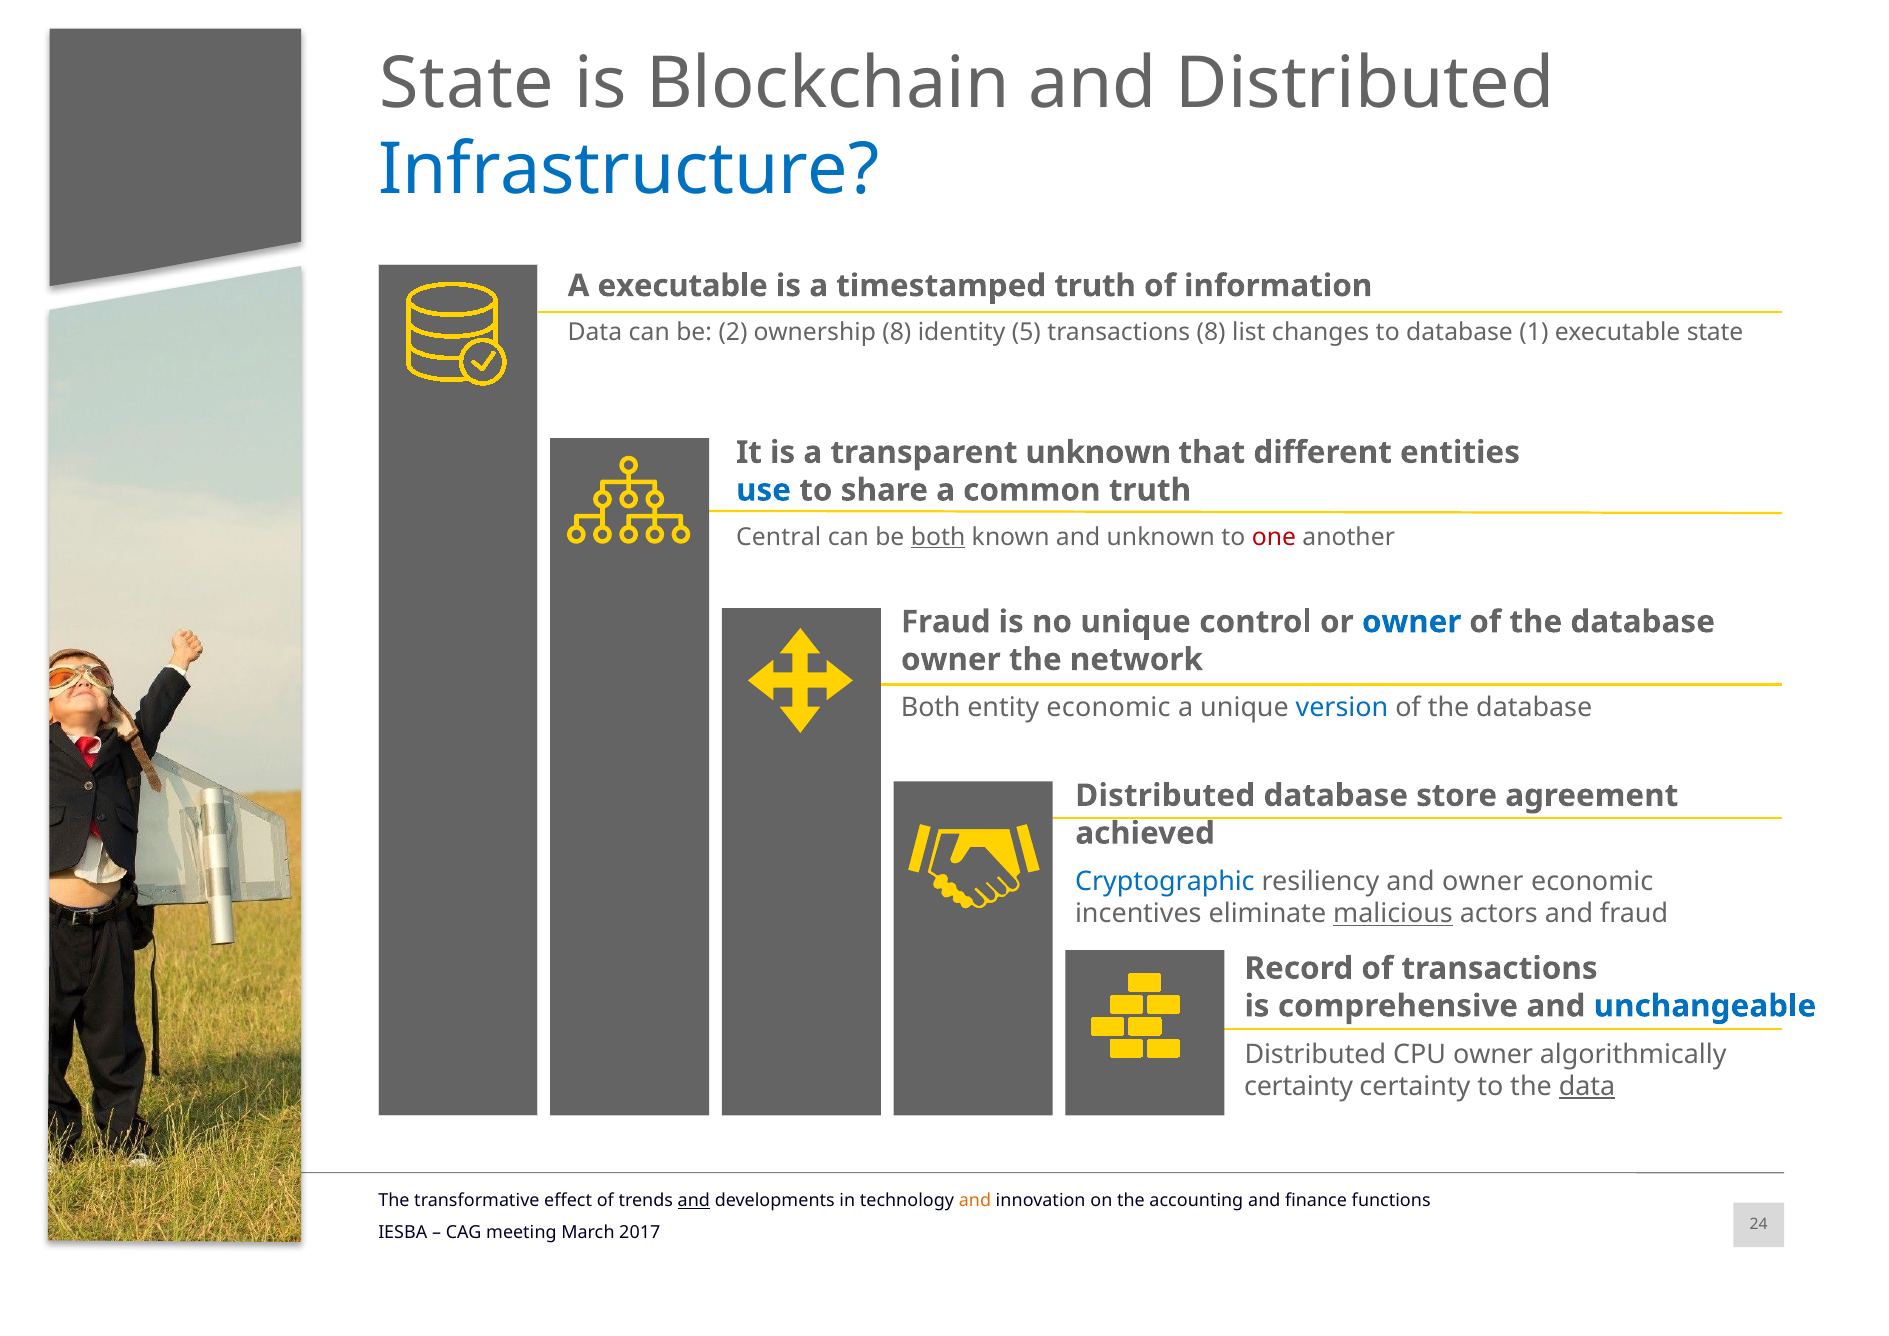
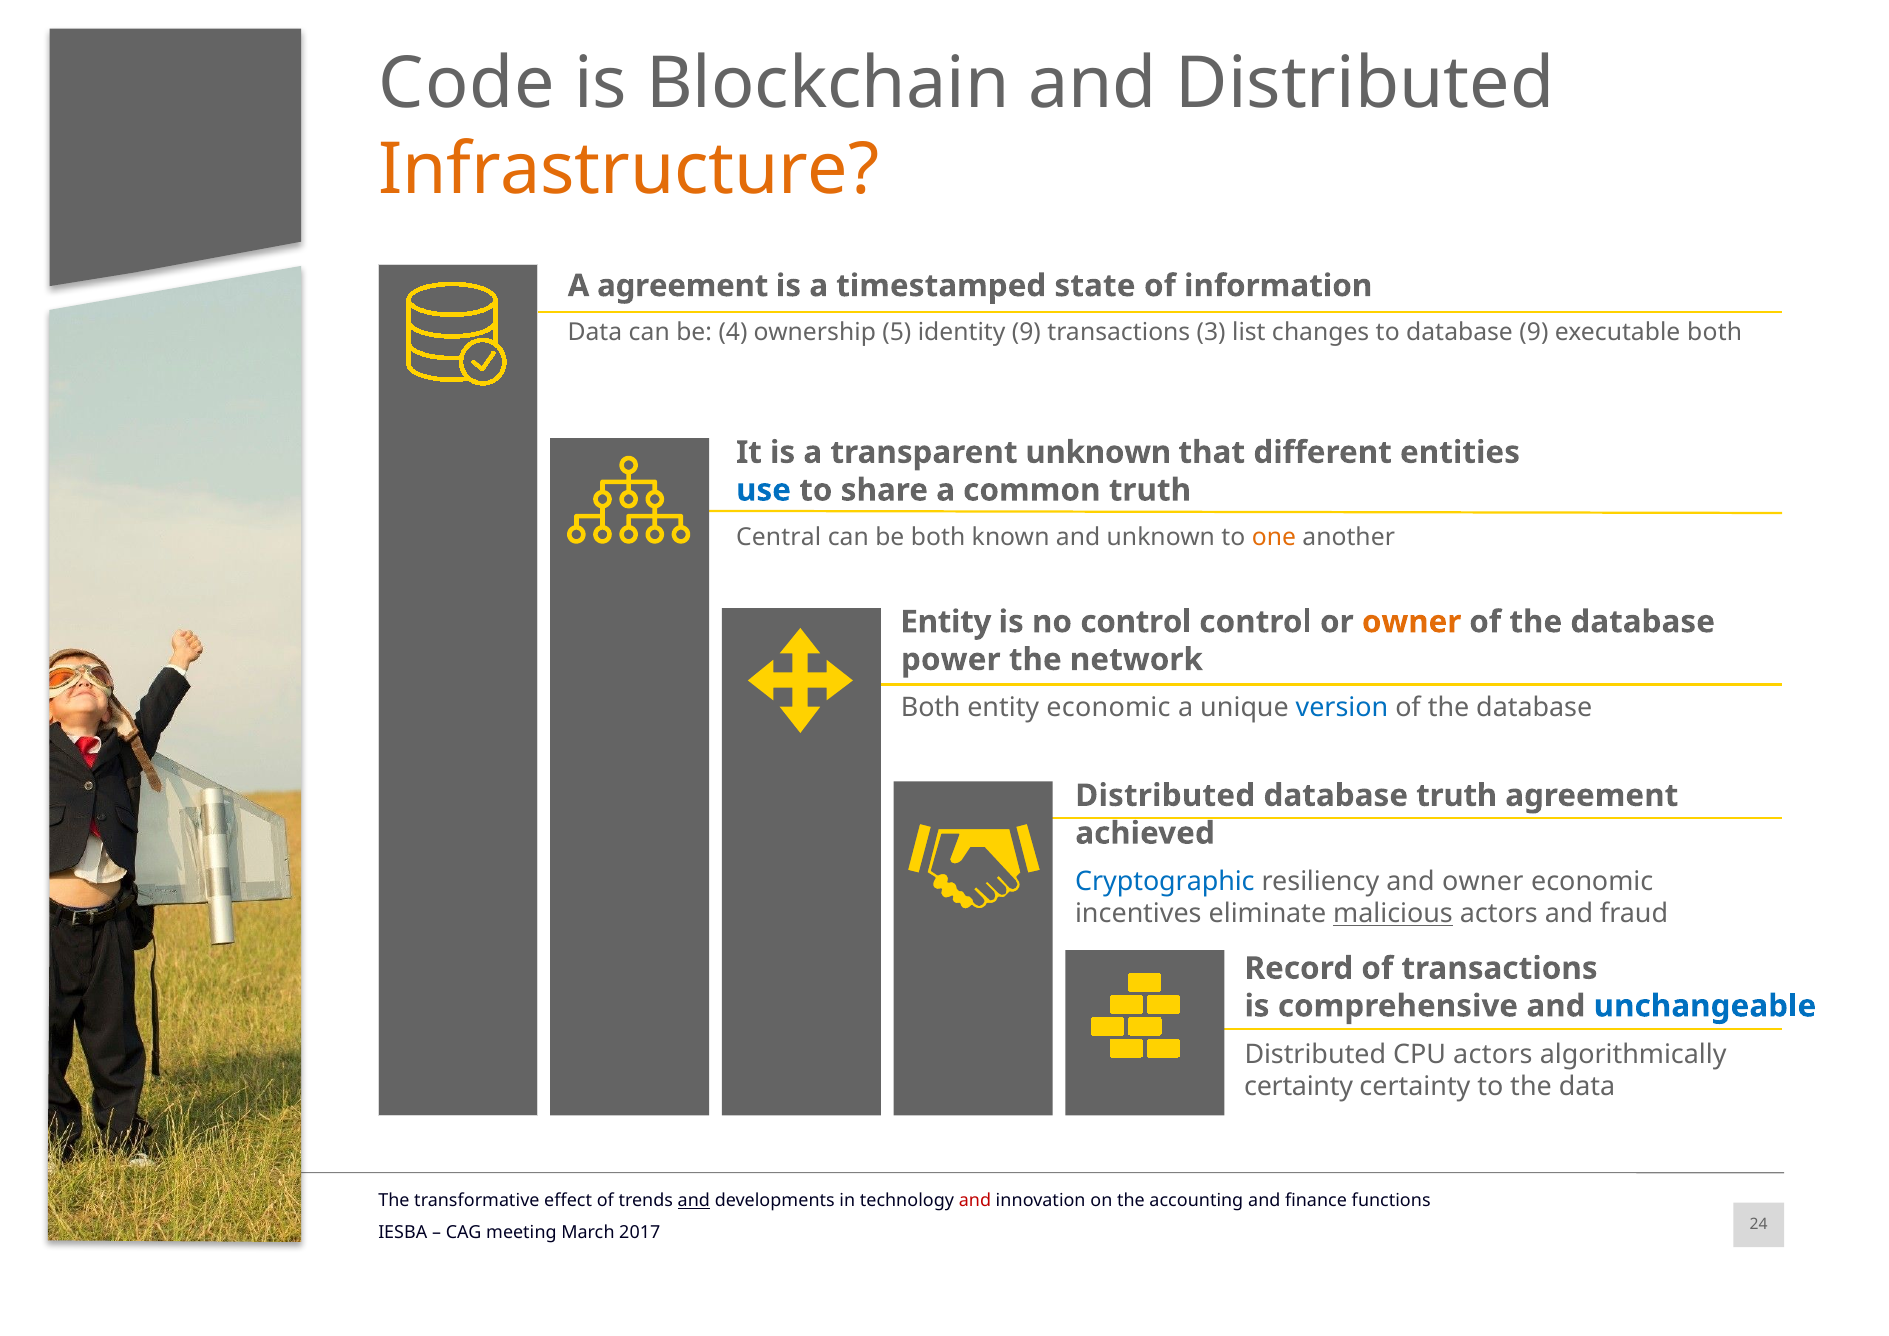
State at (467, 83): State -> Code
Infrastructure colour: blue -> orange
A executable: executable -> agreement
timestamped truth: truth -> state
2: 2 -> 4
ownership 8: 8 -> 5
identity 5: 5 -> 9
transactions 8: 8 -> 3
database 1: 1 -> 9
executable state: state -> both
both at (938, 537) underline: present -> none
one colour: red -> orange
Fraud at (946, 622): Fraud -> Entity
no unique: unique -> control
owner at (1412, 622) colour: blue -> orange
owner at (951, 659): owner -> power
database store: store -> truth
CPU owner: owner -> actors
data at (1587, 1086) underline: present -> none
and at (975, 1201) colour: orange -> red
